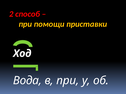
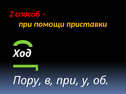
Вода: Вода -> Пору
